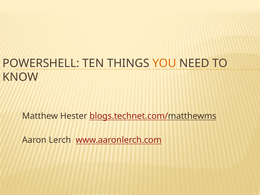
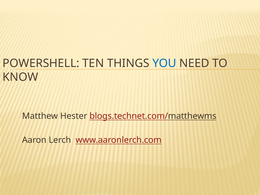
YOU colour: orange -> blue
